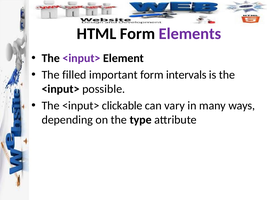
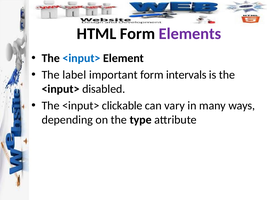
<input> at (81, 58) colour: purple -> blue
filled: filled -> label
possible: possible -> disabled
